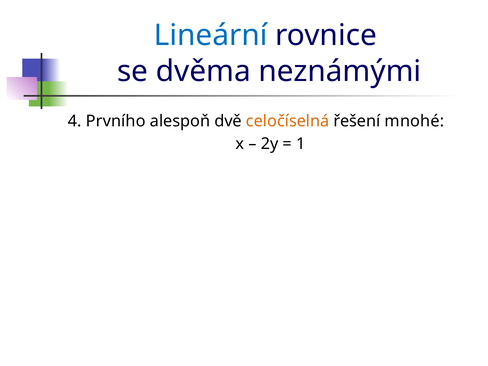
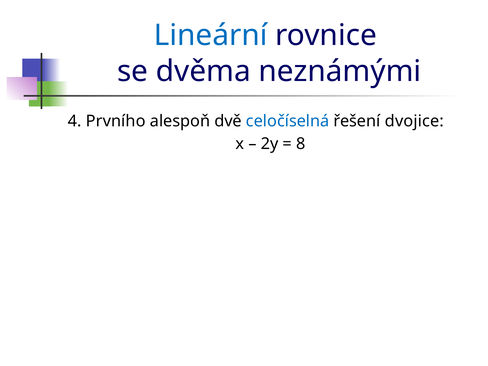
celočíselná colour: orange -> blue
mnohé: mnohé -> dvojice
1: 1 -> 8
